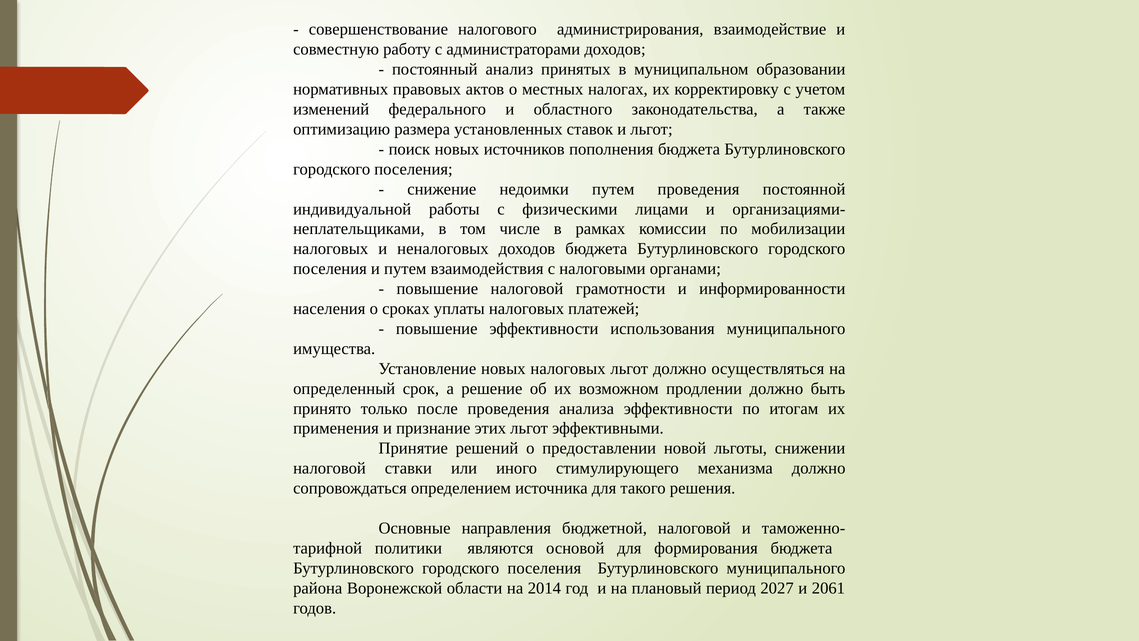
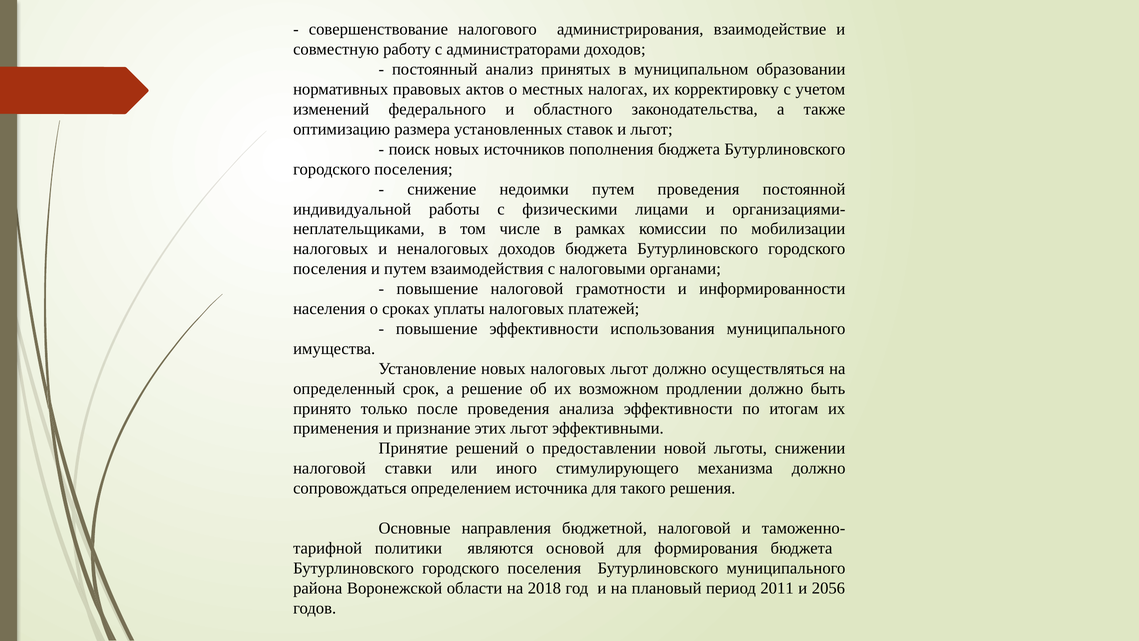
2014: 2014 -> 2018
2027: 2027 -> 2011
2061: 2061 -> 2056
